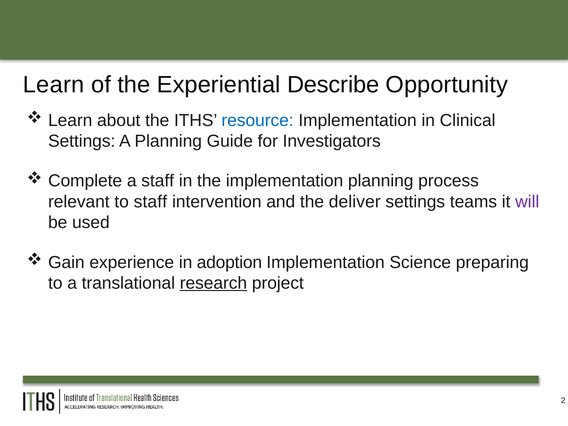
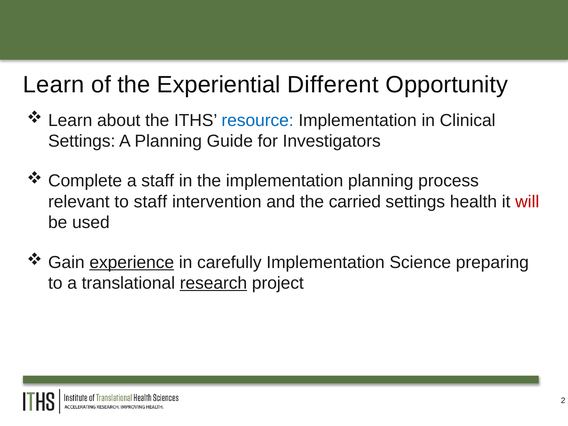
Describe: Describe -> Different
deliver: deliver -> carried
teams: teams -> health
will colour: purple -> red
experience underline: none -> present
adoption: adoption -> carefully
